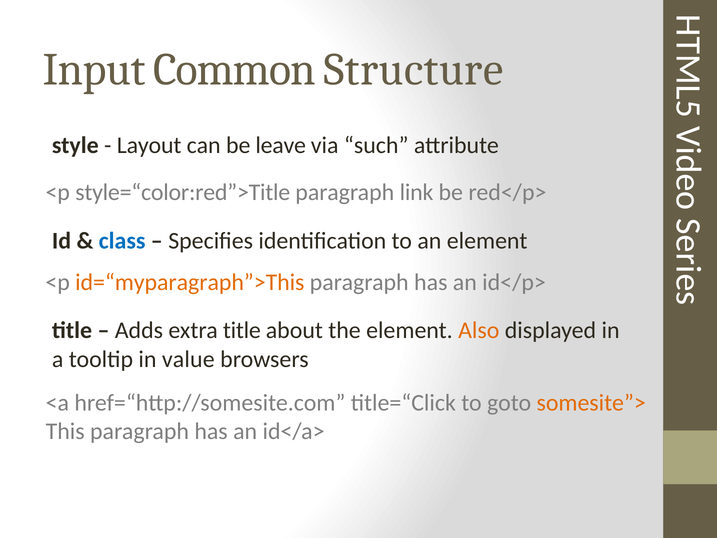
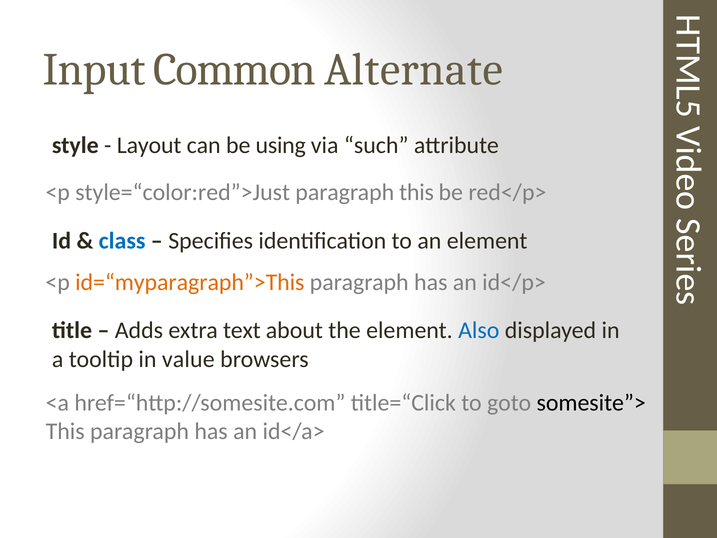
Structure: Structure -> Alternate
leave: leave -> using
style=“color:red”>Title: style=“color:red”>Title -> style=“color:red”>Just
paragraph link: link -> this
extra title: title -> text
Also colour: orange -> blue
somesite”> colour: orange -> black
